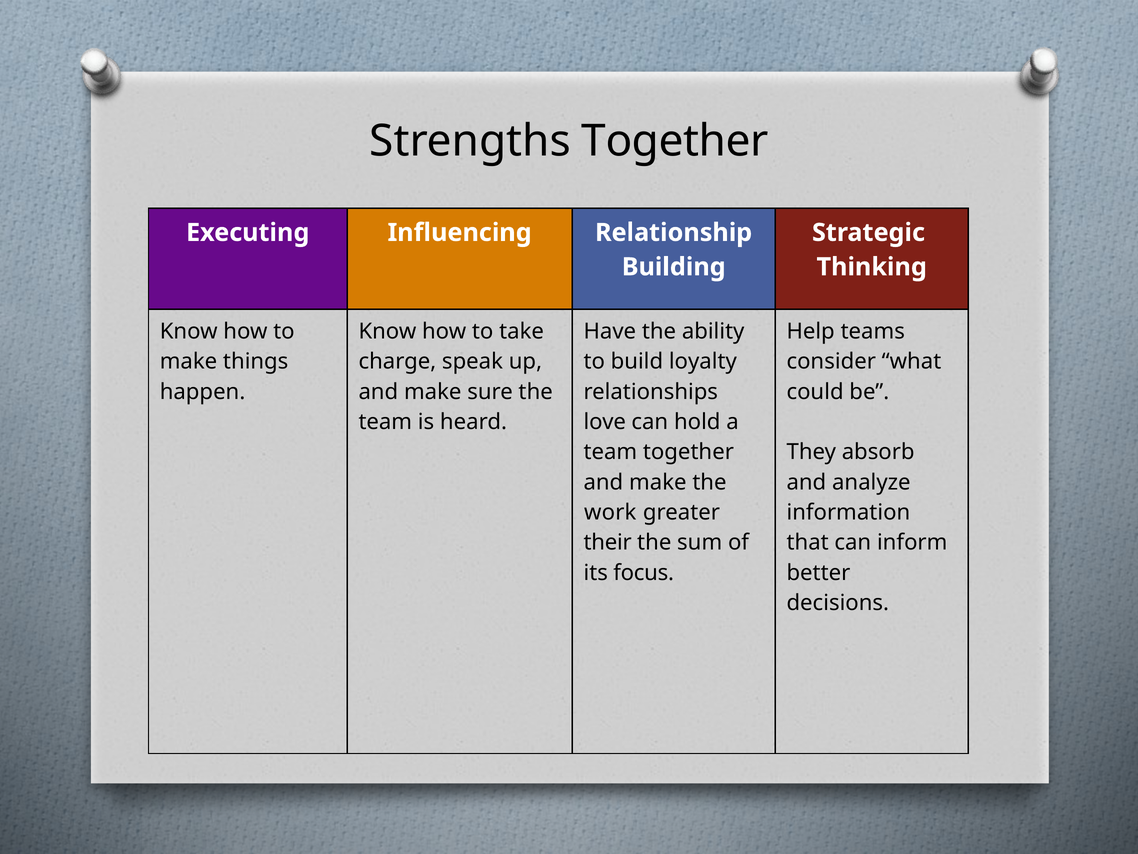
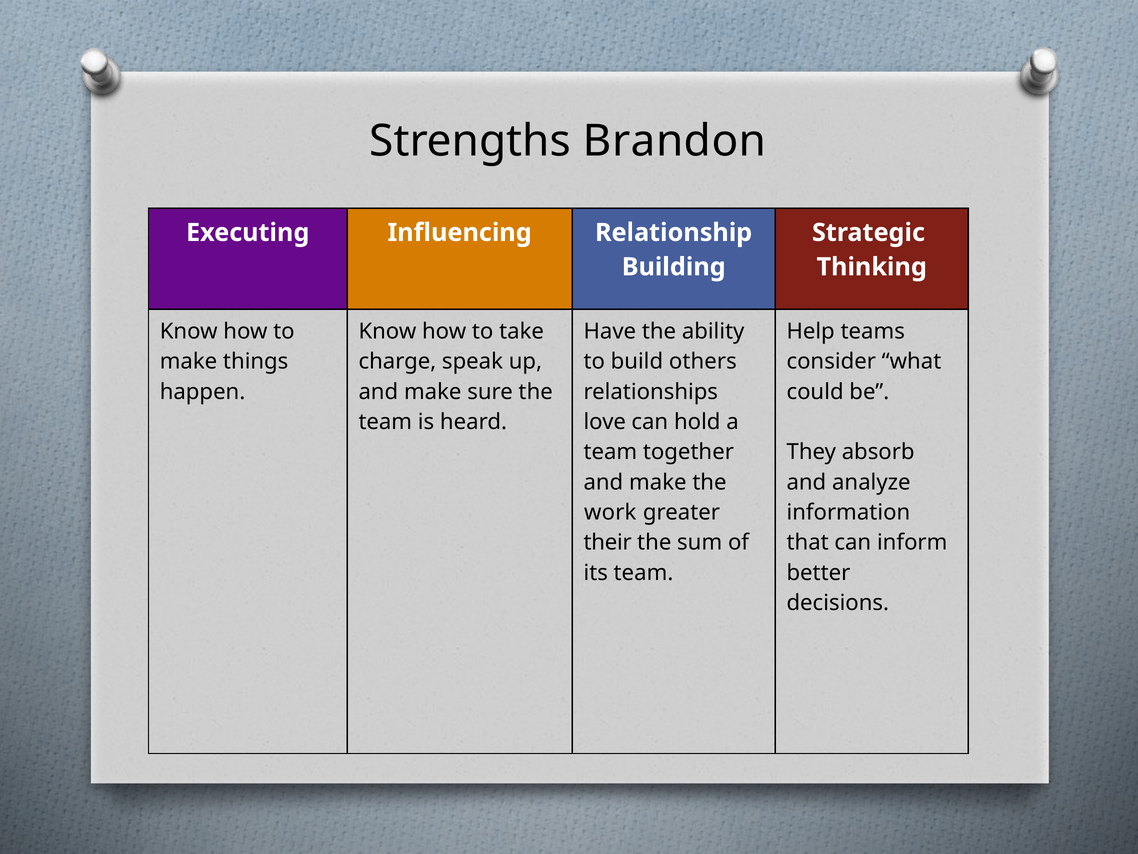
Strengths Together: Together -> Brandon
loyalty: loyalty -> others
its focus: focus -> team
